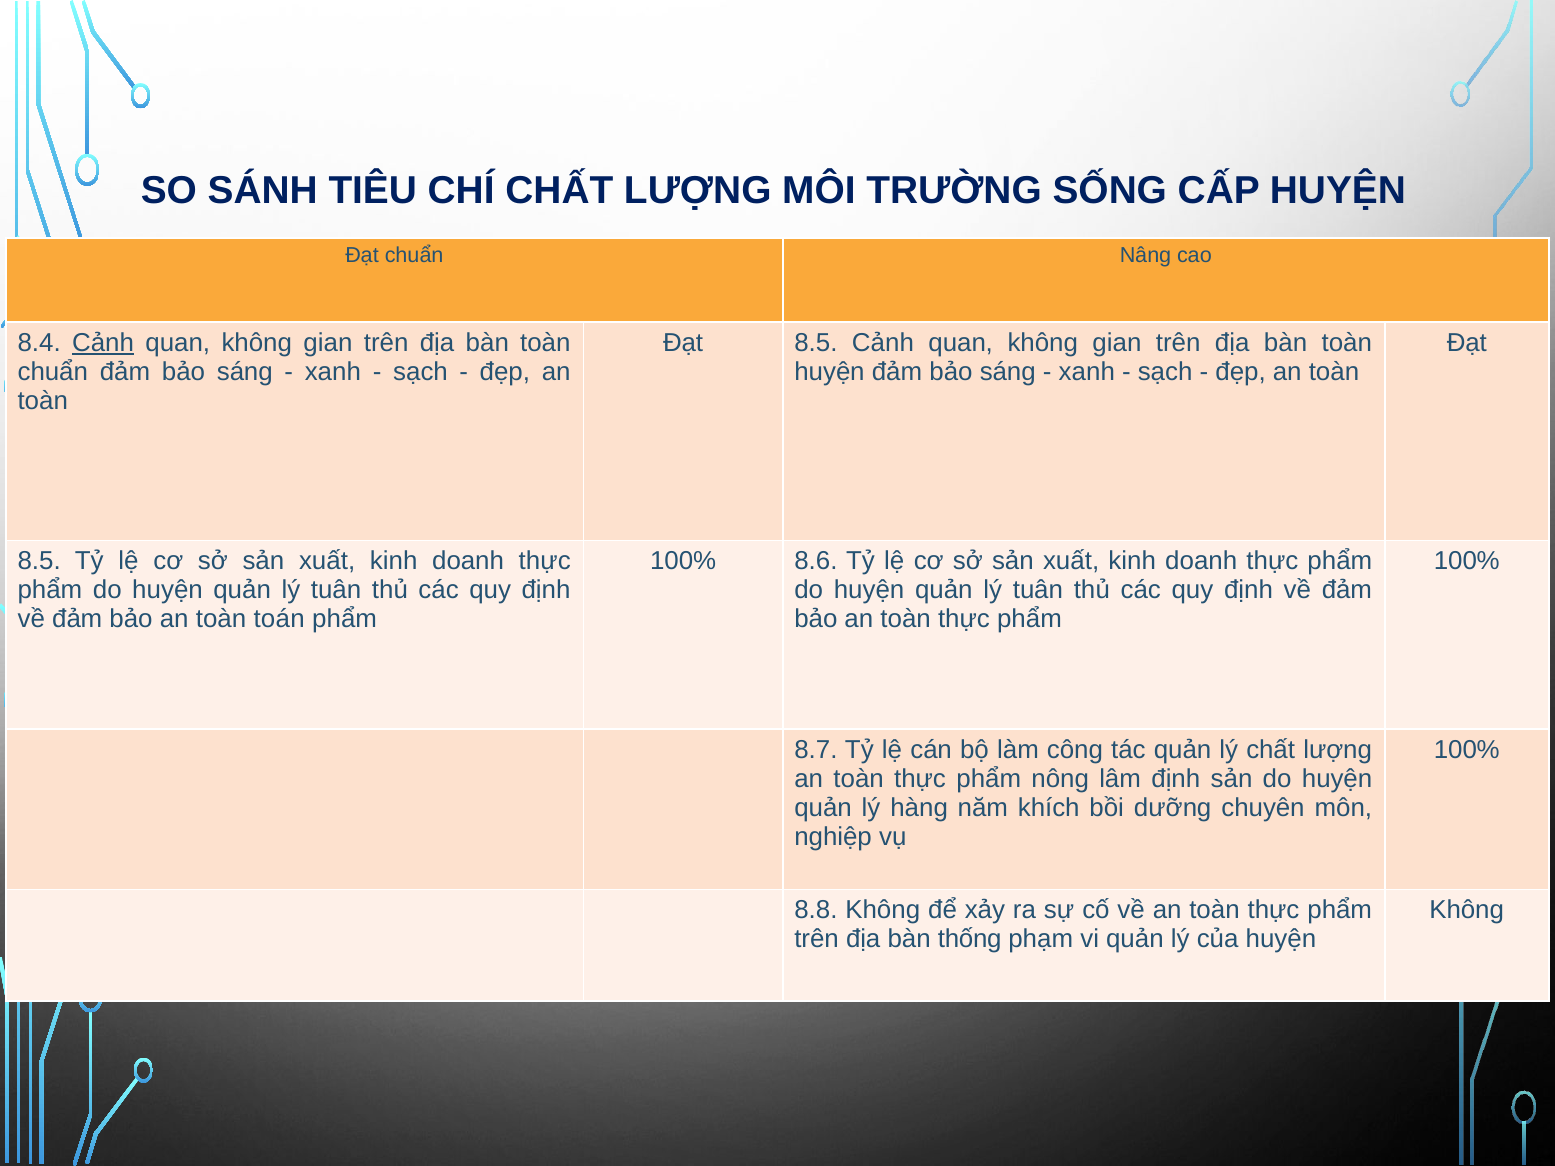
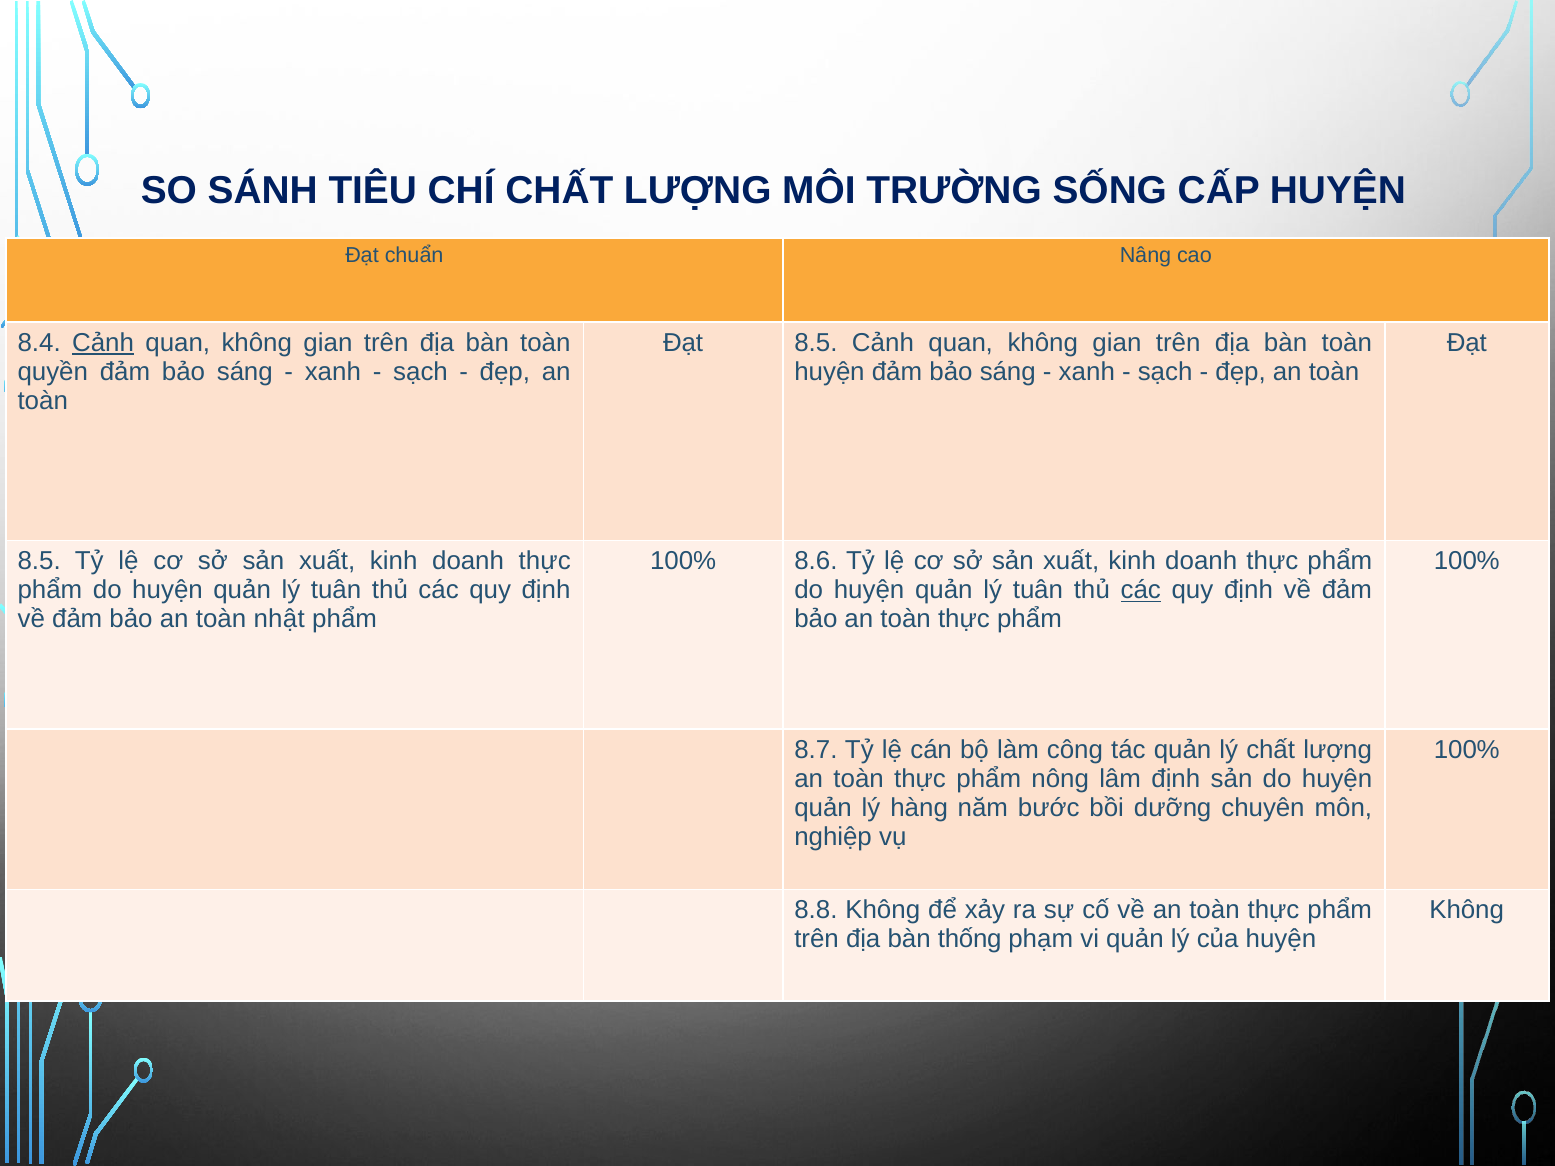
chuẩn at (53, 372): chuẩn -> quyền
các at (1141, 590) underline: none -> present
toán: toán -> nhật
khích: khích -> bước
